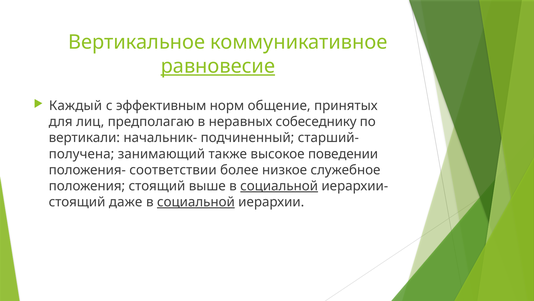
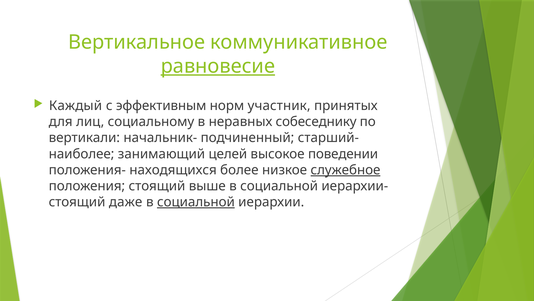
общение: общение -> участник
предполагаю: предполагаю -> социальному
получена: получена -> наиболее
также: также -> целей
соответствии: соответствии -> находящихся
служебное underline: none -> present
социальной at (279, 186) underline: present -> none
